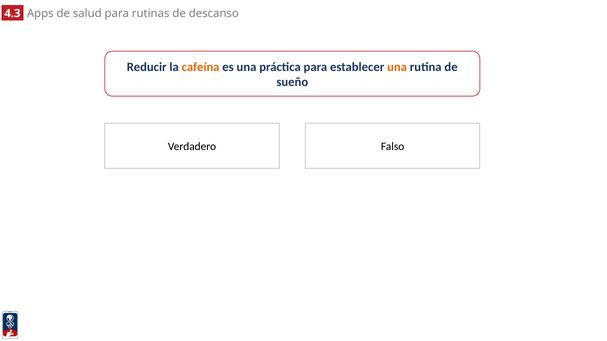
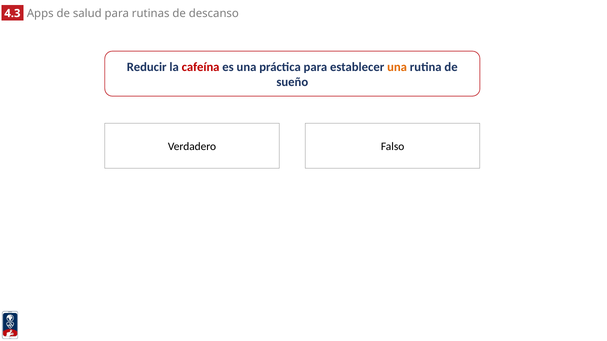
cafeína colour: orange -> red
